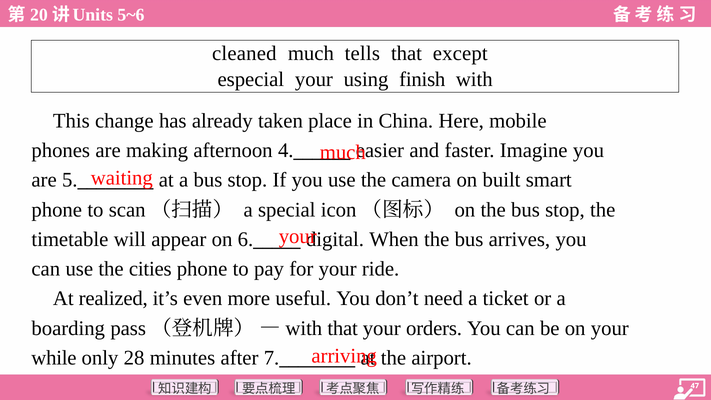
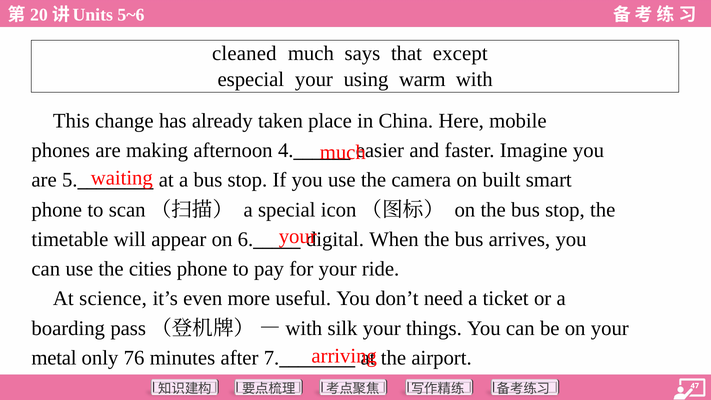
tells: tells -> says
finish: finish -> warm
realized: realized -> science
—with that: that -> silk
orders: orders -> things
while: while -> metal
28: 28 -> 76
